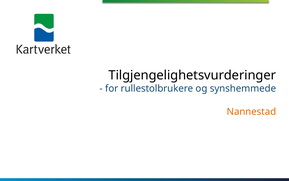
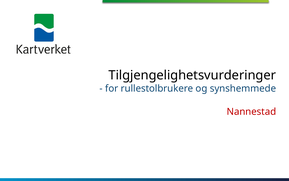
Nannestad colour: orange -> red
